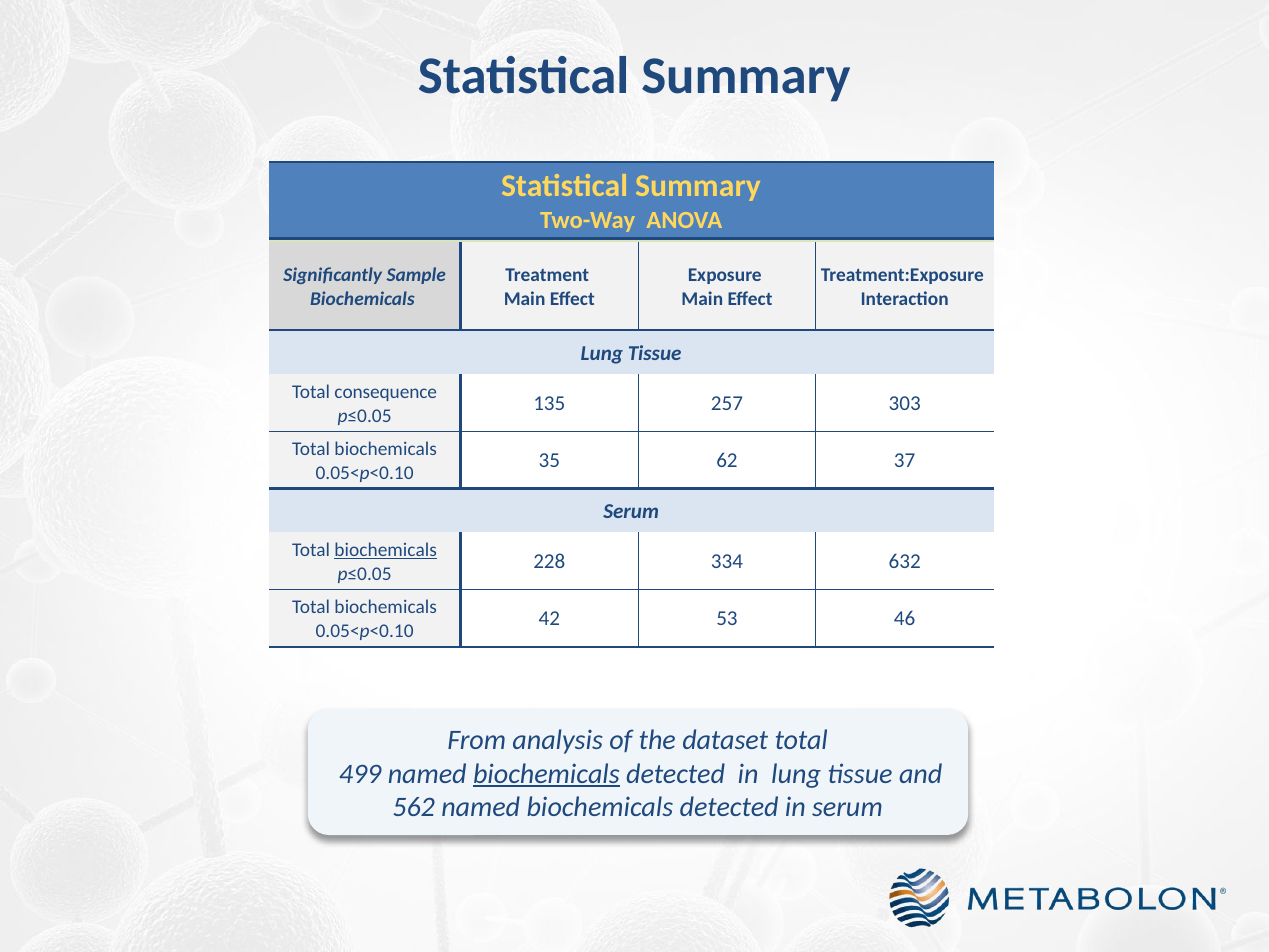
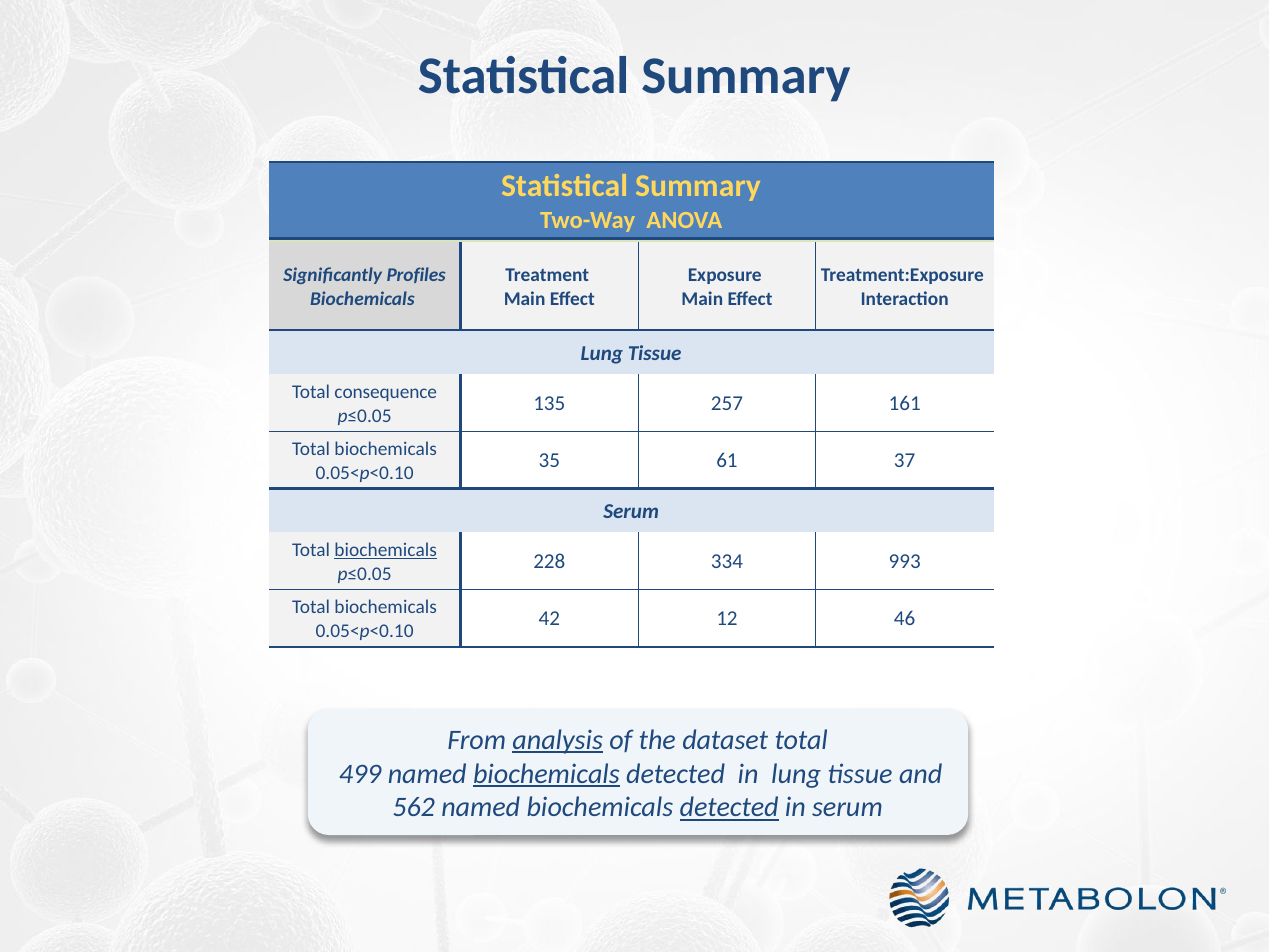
Sample: Sample -> Profiles
303: 303 -> 161
62: 62 -> 61
632: 632 -> 993
53: 53 -> 12
analysis underline: none -> present
detected at (729, 807) underline: none -> present
